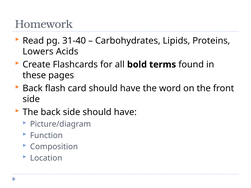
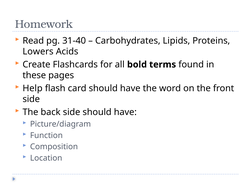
Back at (33, 88): Back -> Help
